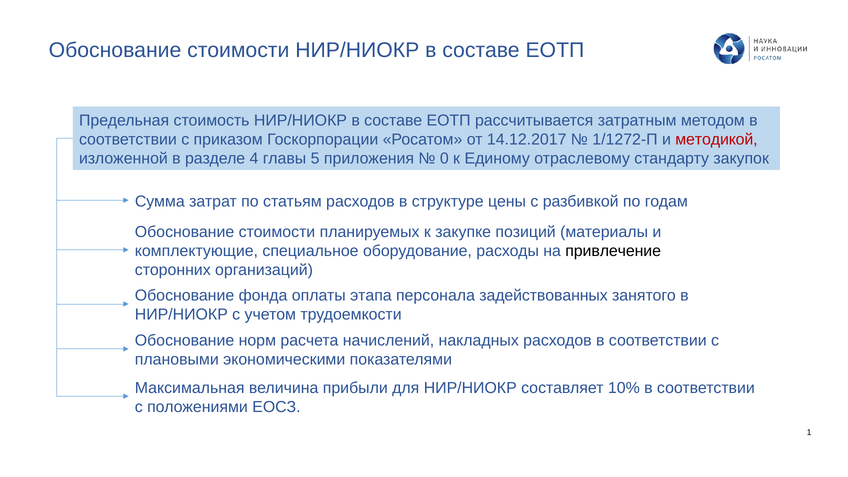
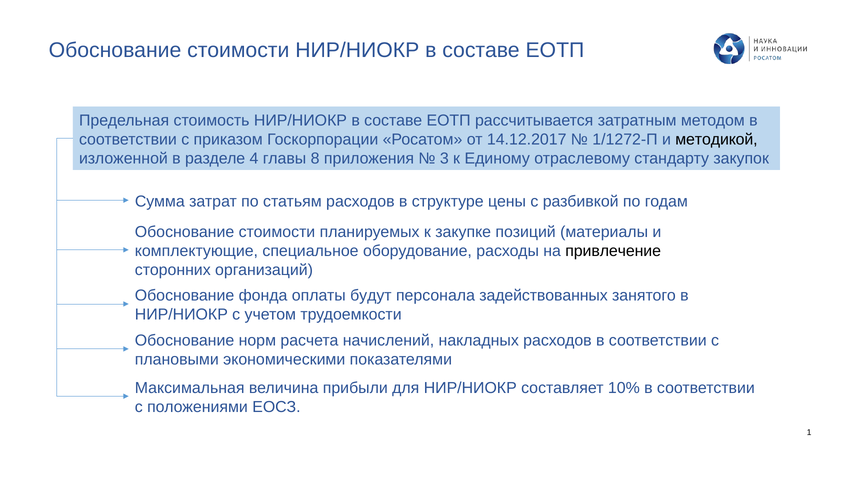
методикой colour: red -> black
5: 5 -> 8
0: 0 -> 3
этапа: этапа -> будут
